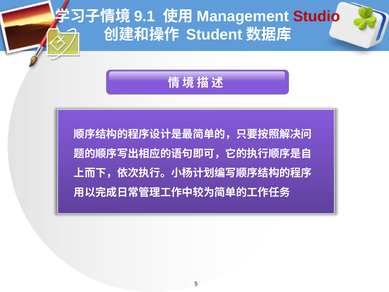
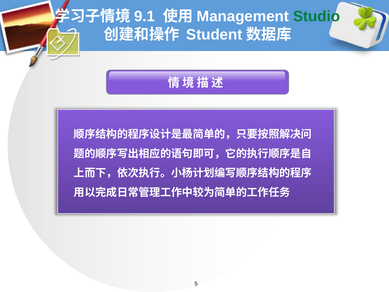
Studio colour: red -> green
